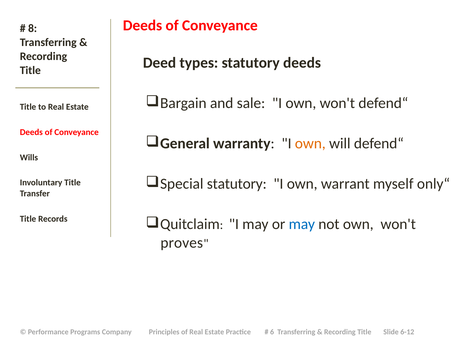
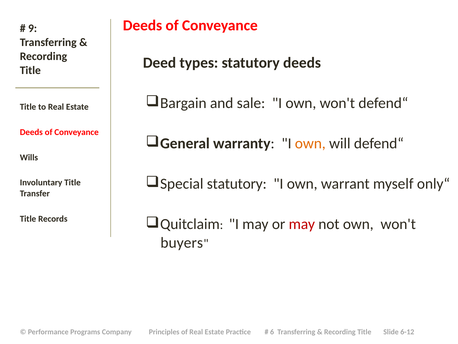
8: 8 -> 9
may at (302, 224) colour: blue -> red
proves: proves -> buyers
